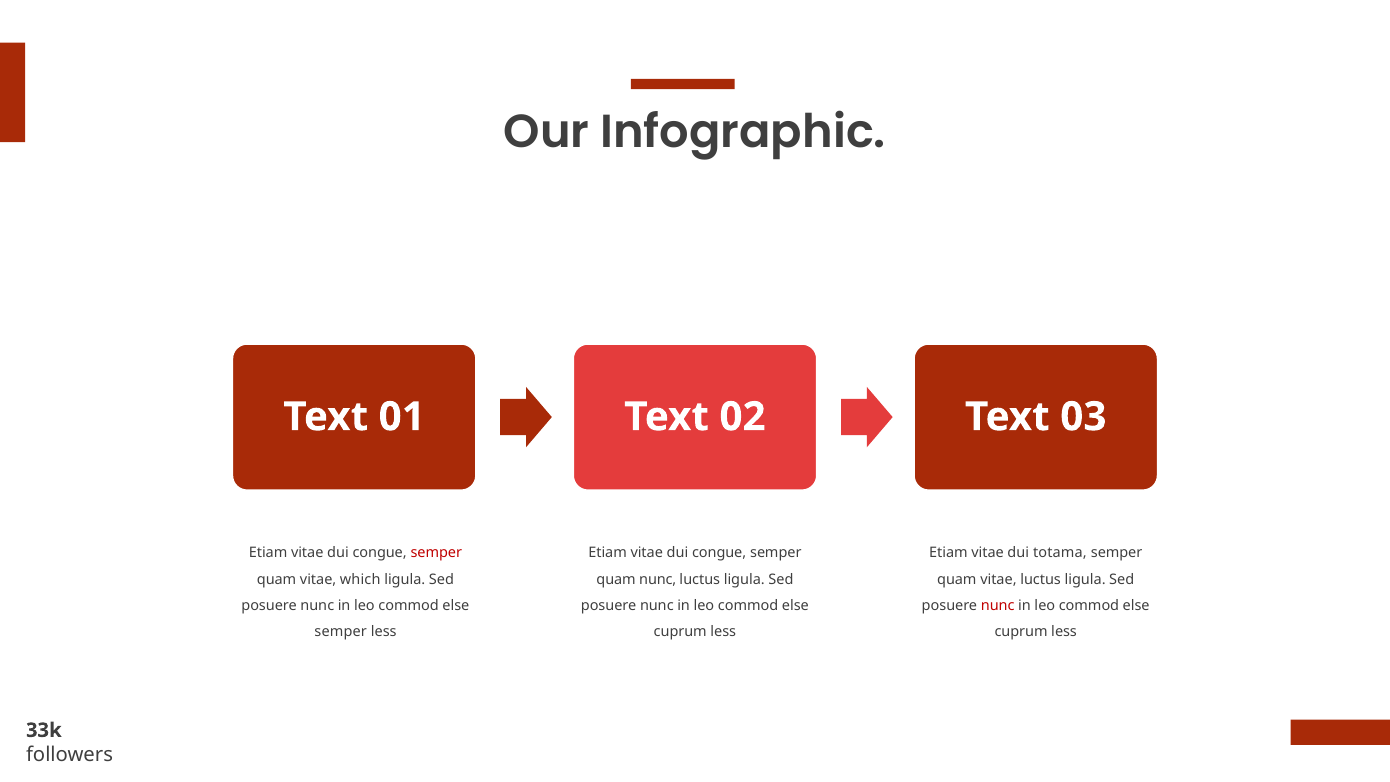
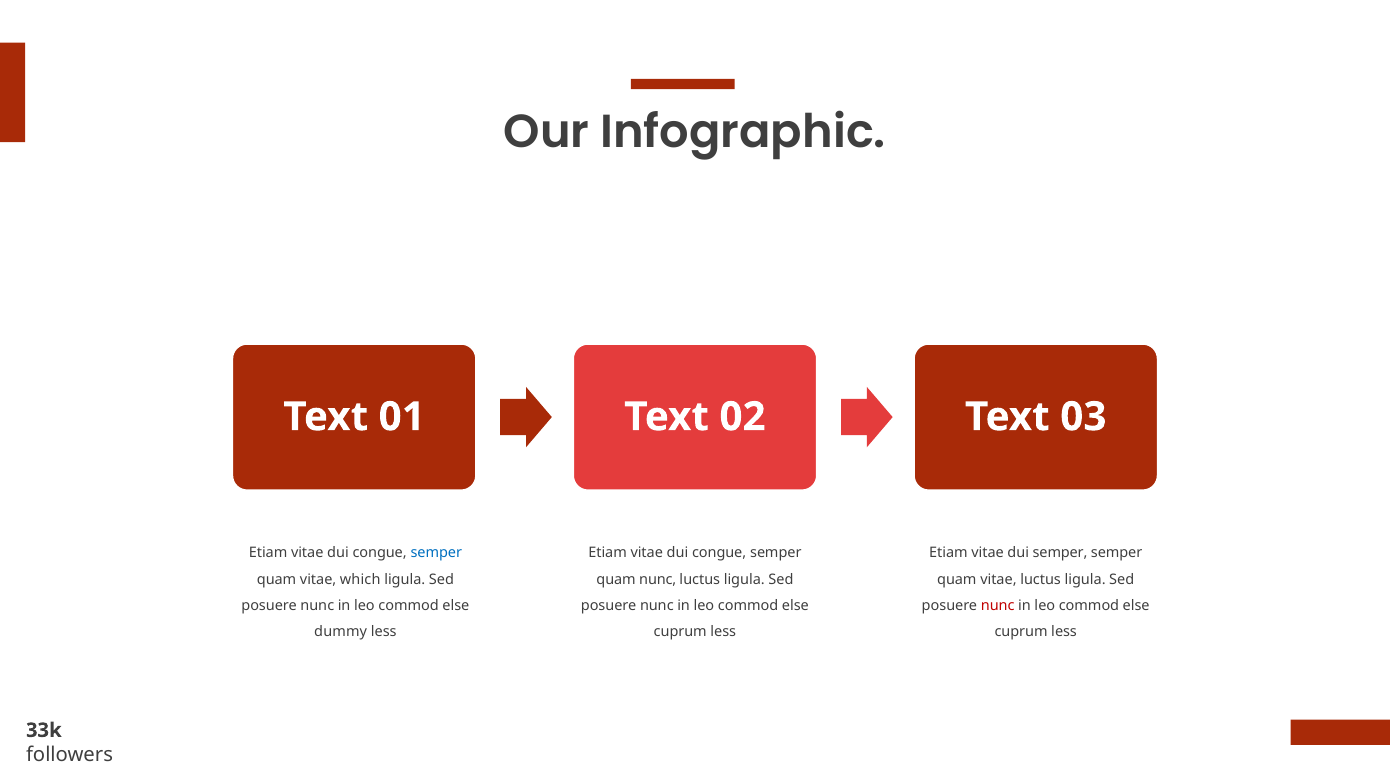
semper at (436, 553) colour: red -> blue
dui totama: totama -> semper
semper at (341, 631): semper -> dummy
